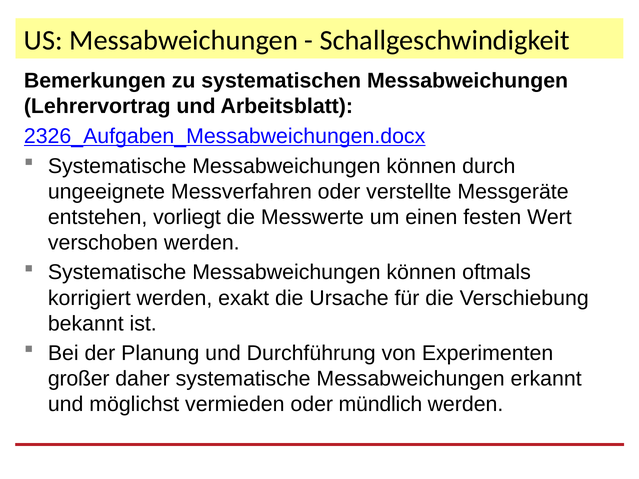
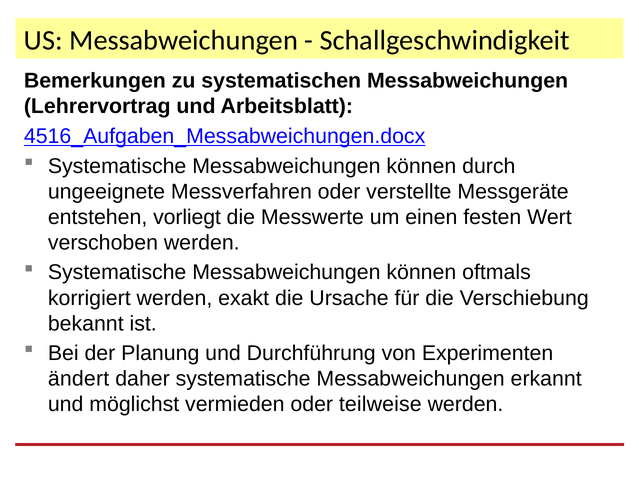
2326_Aufgaben_Messabweichungen.docx: 2326_Aufgaben_Messabweichungen.docx -> 4516_Aufgaben_Messabweichungen.docx
großer: großer -> ändert
mündlich: mündlich -> teilweise
